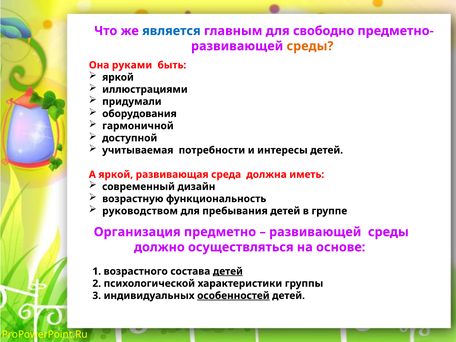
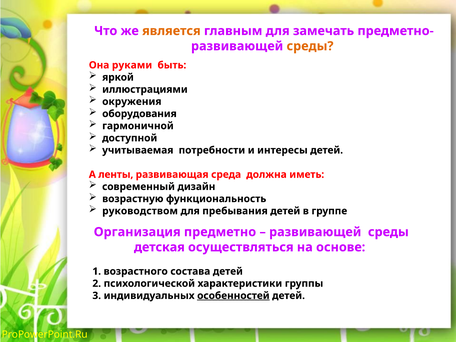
является colour: blue -> orange
свободно: свободно -> замечать
придумали: придумали -> окружения
А яркой: яркой -> ленты
должно: должно -> детская
детей at (228, 271) underline: present -> none
